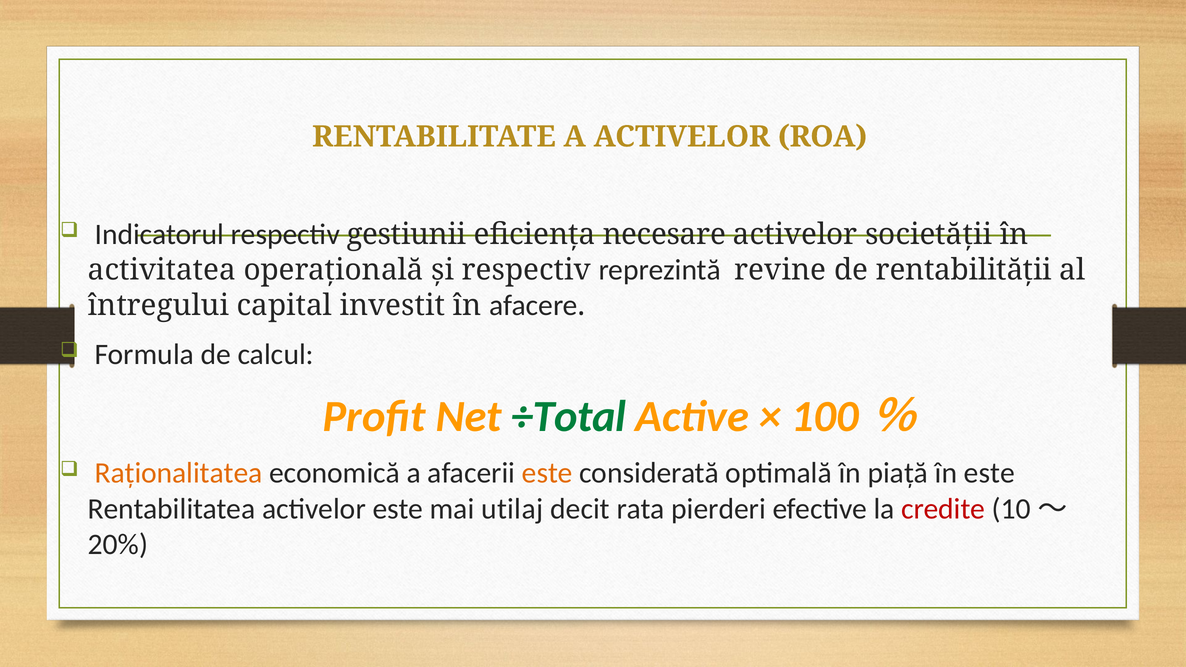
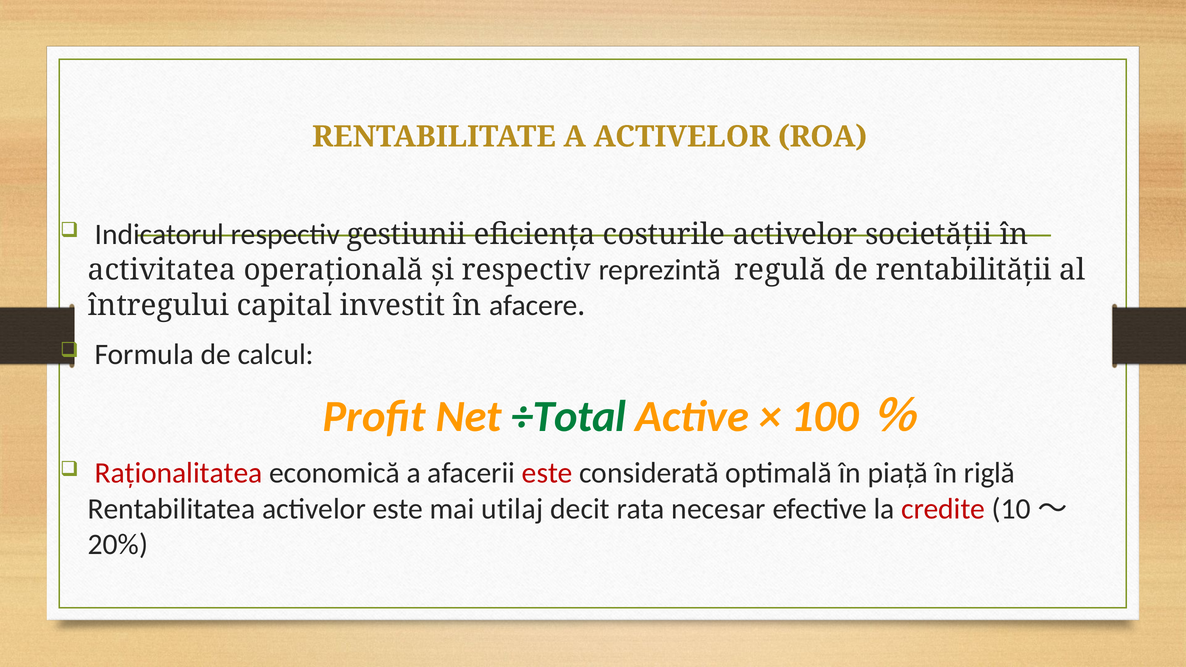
necesare: necesare -> costurile
revine: revine -> regulă
Raţionalitatea colour: orange -> red
este at (547, 473) colour: orange -> red
în este: este -> riglă
pierderi: pierderi -> necesar
